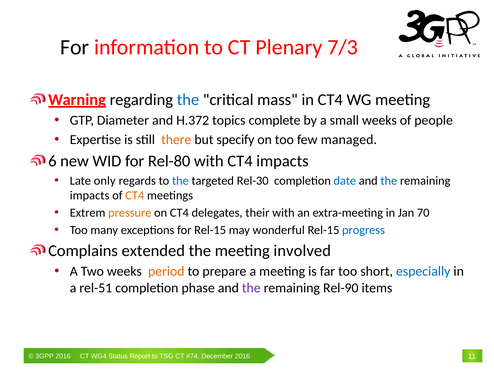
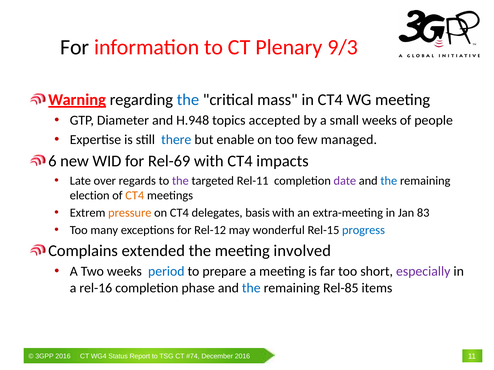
7/3: 7/3 -> 9/3
H.372: H.372 -> H.948
complete: complete -> accepted
there colour: orange -> blue
specify: specify -> enable
Rel-80: Rel-80 -> Rel-69
only: only -> over
the at (180, 181) colour: blue -> purple
Rel-30: Rel-30 -> Rel-11
date colour: blue -> purple
impacts at (90, 196): impacts -> election
their: their -> basis
70: 70 -> 83
for Rel-15: Rel-15 -> Rel-12
period colour: orange -> blue
especially colour: blue -> purple
rel-51: rel-51 -> rel-16
the at (251, 288) colour: purple -> blue
Rel-90: Rel-90 -> Rel-85
